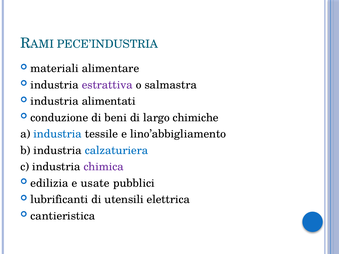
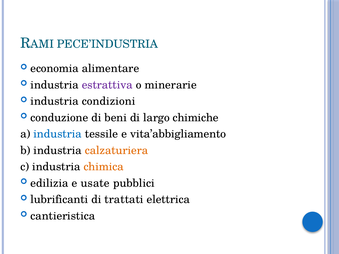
materiali: materiali -> economia
salmastra: salmastra -> minerarie
alimentati: alimentati -> condizioni
lino’abbigliamento: lino’abbigliamento -> vita’abbigliamento
calzaturiera colour: blue -> orange
chimica colour: purple -> orange
utensili: utensili -> trattati
